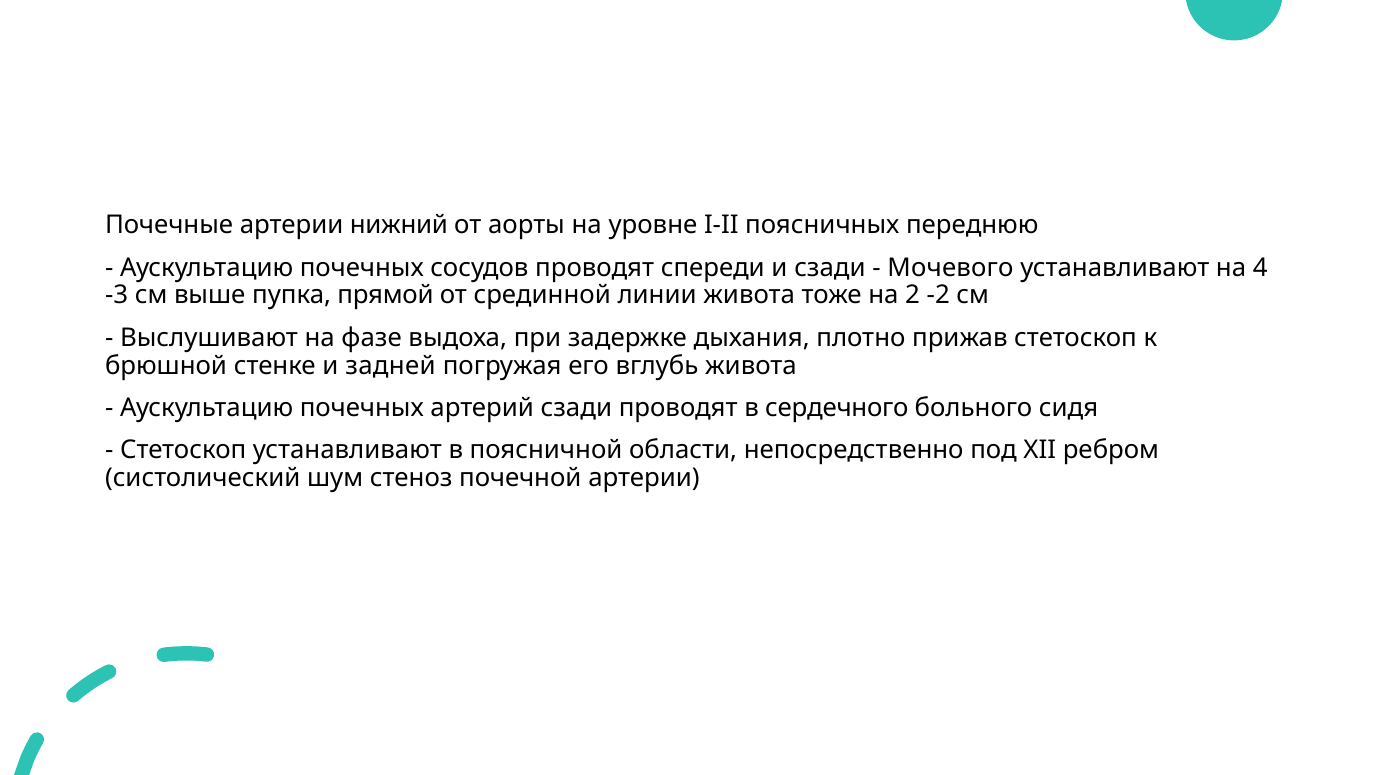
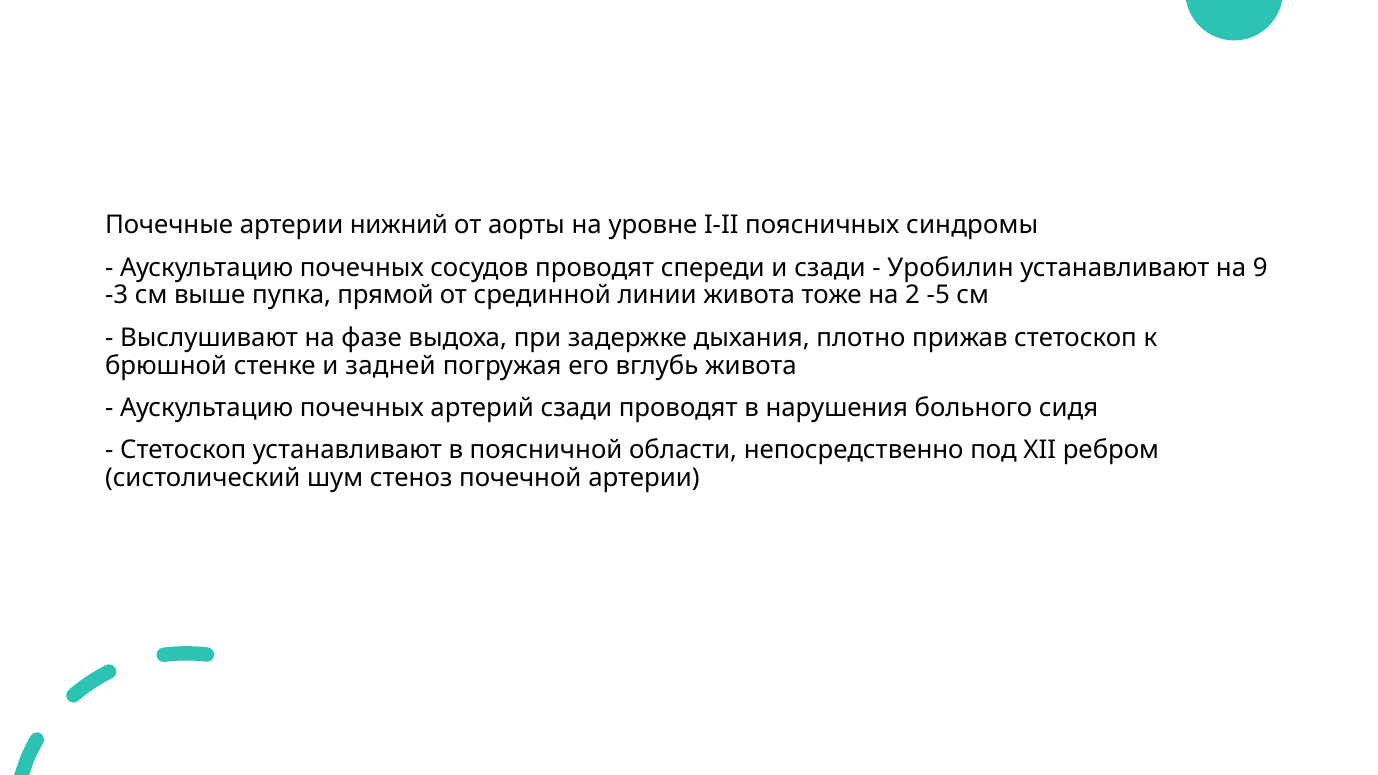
переднюю: переднюю -> синдромы
Мочевого: Мочевого -> Уробилин
4: 4 -> 9
-2: -2 -> -5
сердечного: сердечного -> нарушения
